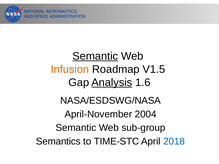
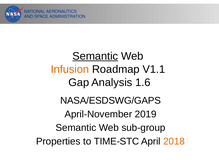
V1.5: V1.5 -> V1.1
Analysis underline: present -> none
NASA/ESDSWG/NASA: NASA/ESDSWG/NASA -> NASA/ESDSWG/GAPS
2004: 2004 -> 2019
Semantics: Semantics -> Properties
2018 colour: blue -> orange
